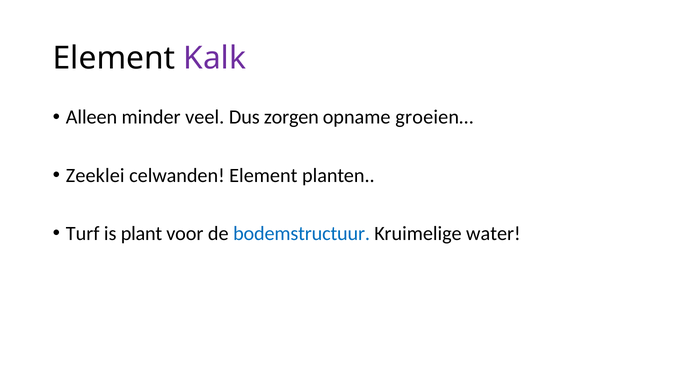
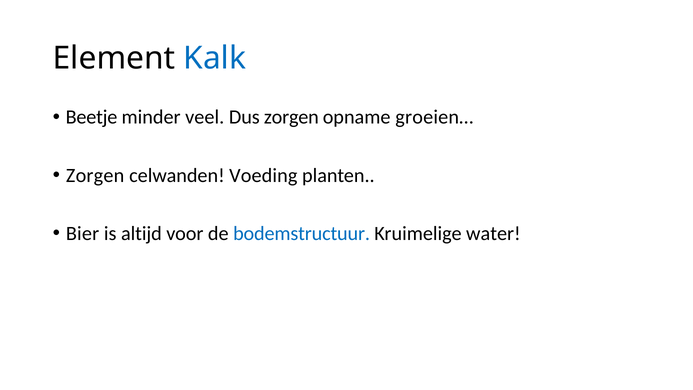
Kalk colour: purple -> blue
Alleen: Alleen -> Beetje
Zeeklei at (95, 175): Zeeklei -> Zorgen
celwanden Element: Element -> Voeding
Turf: Turf -> Bier
plant: plant -> altijd
